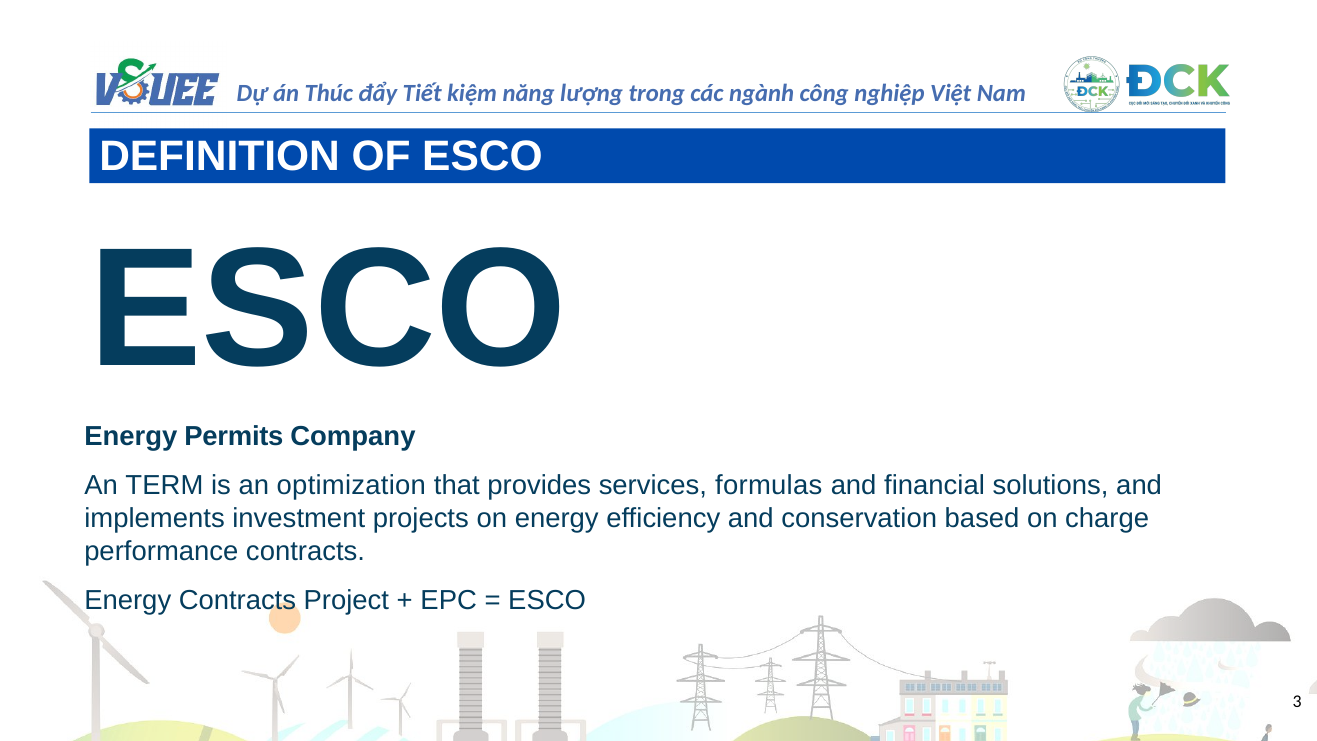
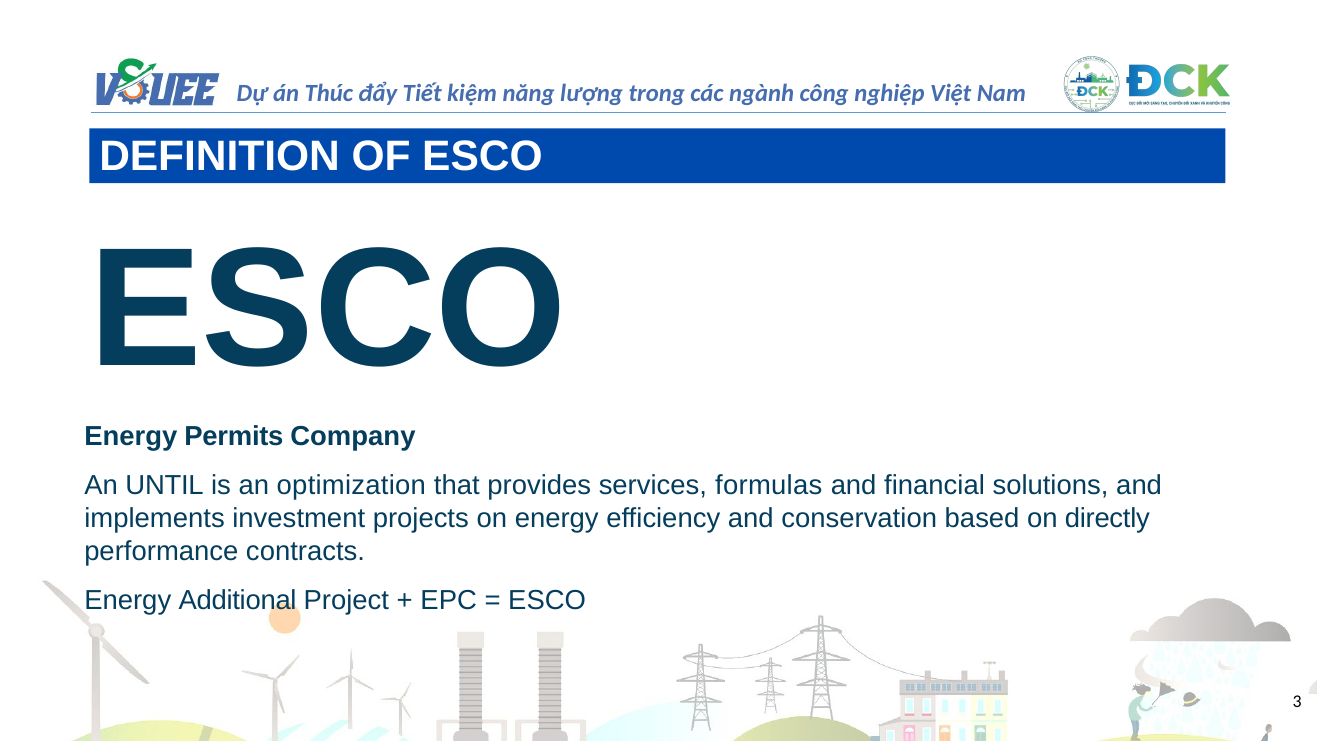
TERM: TERM -> UNTIL
charge: charge -> directly
Energy Contracts: Contracts -> Additional
